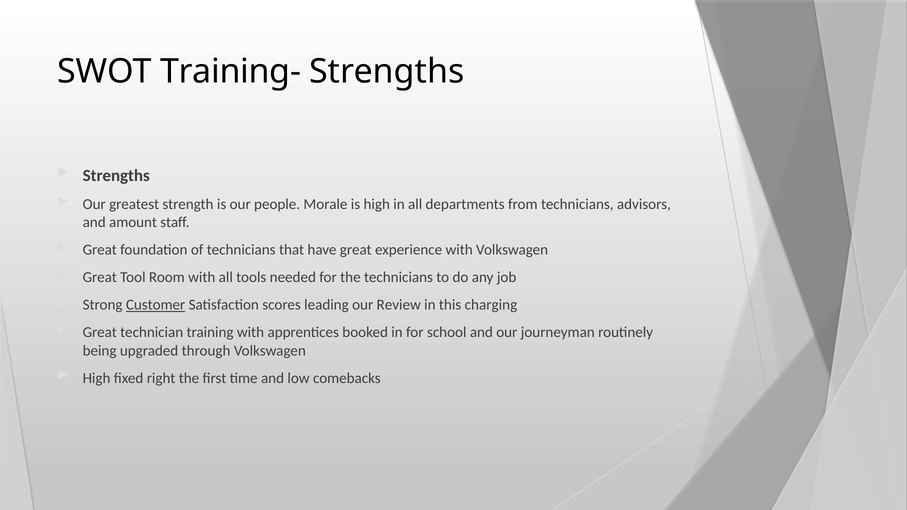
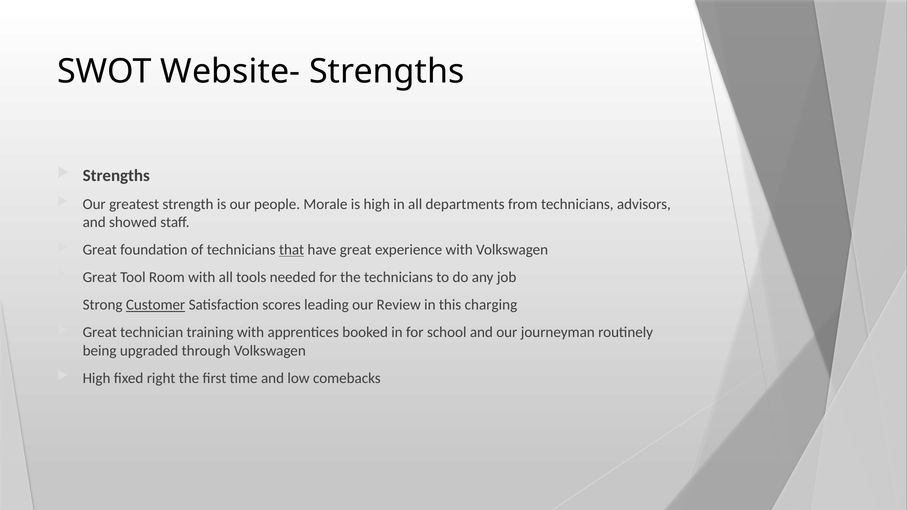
Training-: Training- -> Website-
amount: amount -> showed
that underline: none -> present
